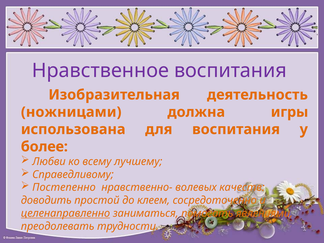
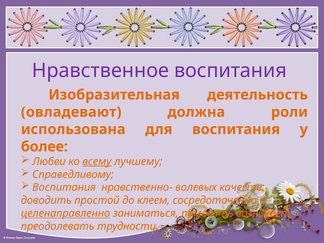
ножницами: ножницами -> овладевают
игры: игры -> роли
всему underline: none -> present
Постепенно at (64, 187): Постепенно -> Воспитания
явлениями: явлениями -> возникает
